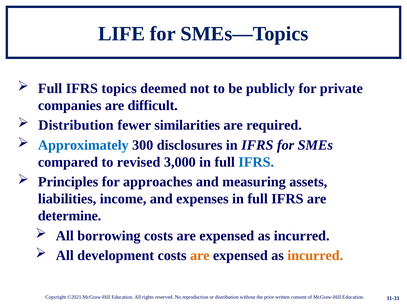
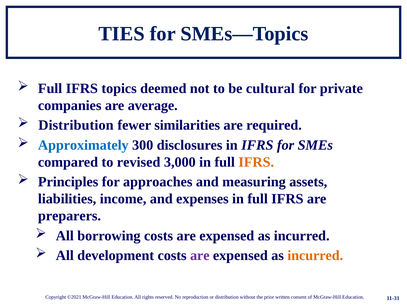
LIFE: LIFE -> TIES
publicly: publicly -> cultural
difficult: difficult -> average
IFRS at (256, 162) colour: blue -> orange
determine: determine -> preparers
are at (200, 255) colour: orange -> purple
